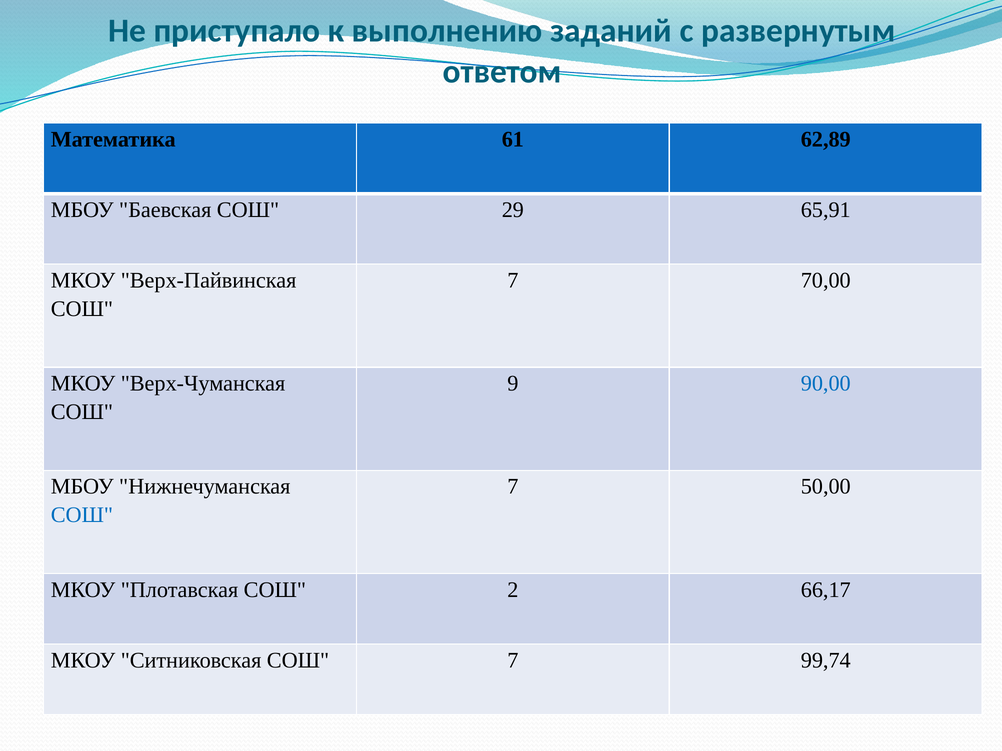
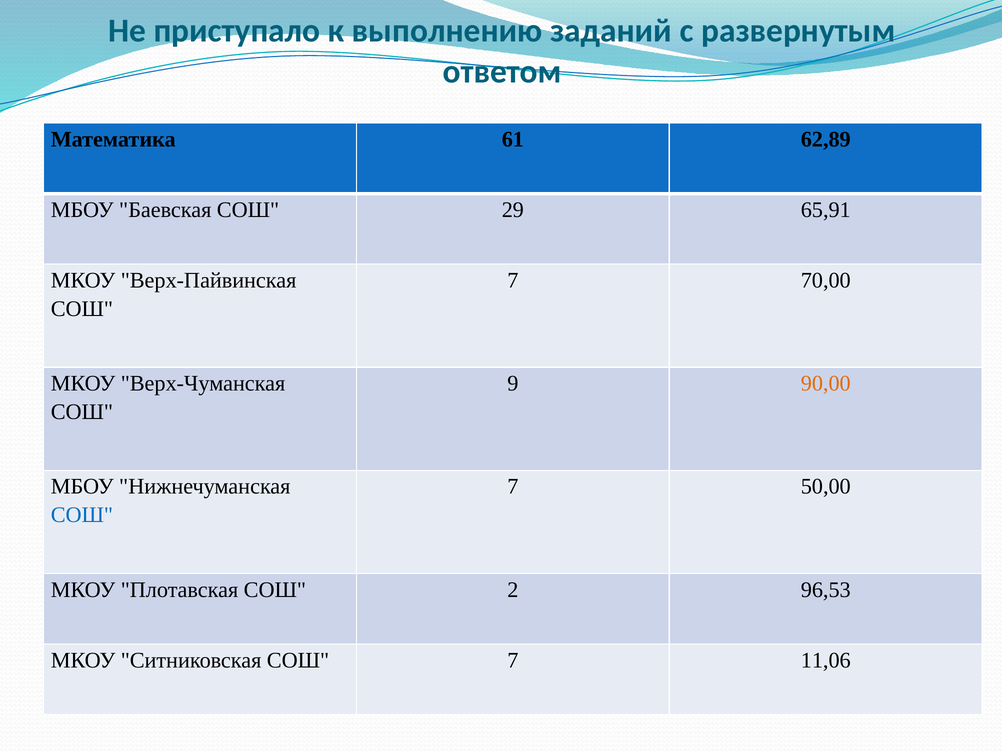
90,00 colour: blue -> orange
66,17: 66,17 -> 96,53
99,74: 99,74 -> 11,06
